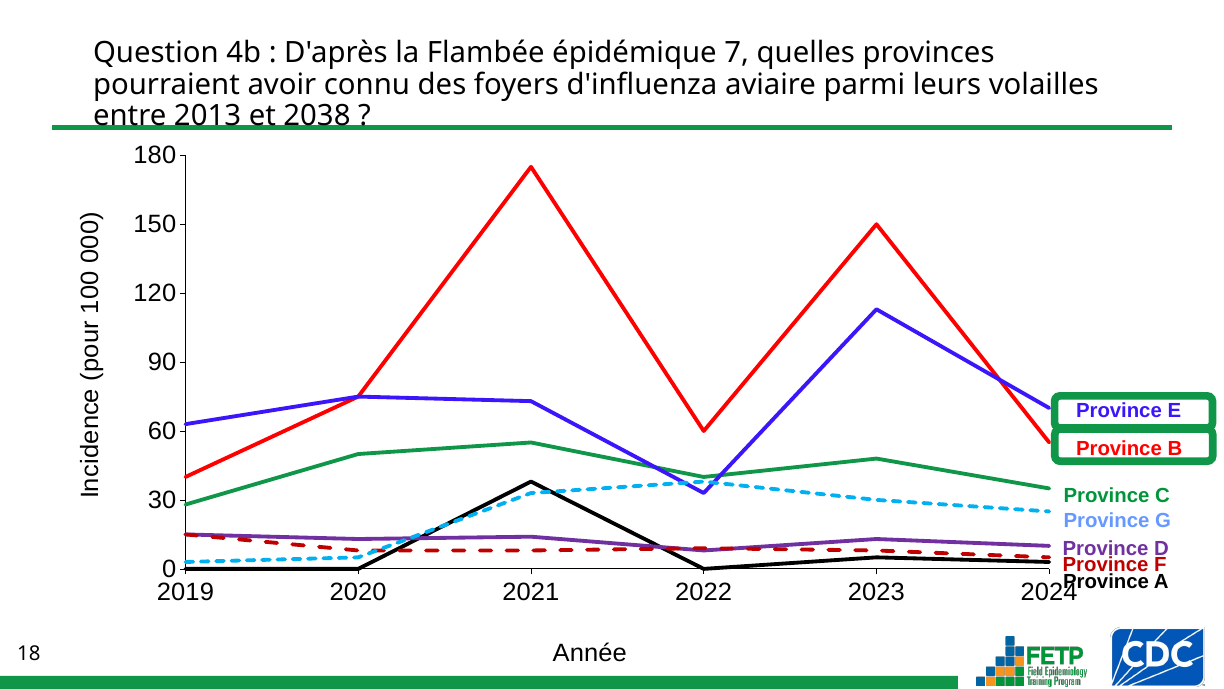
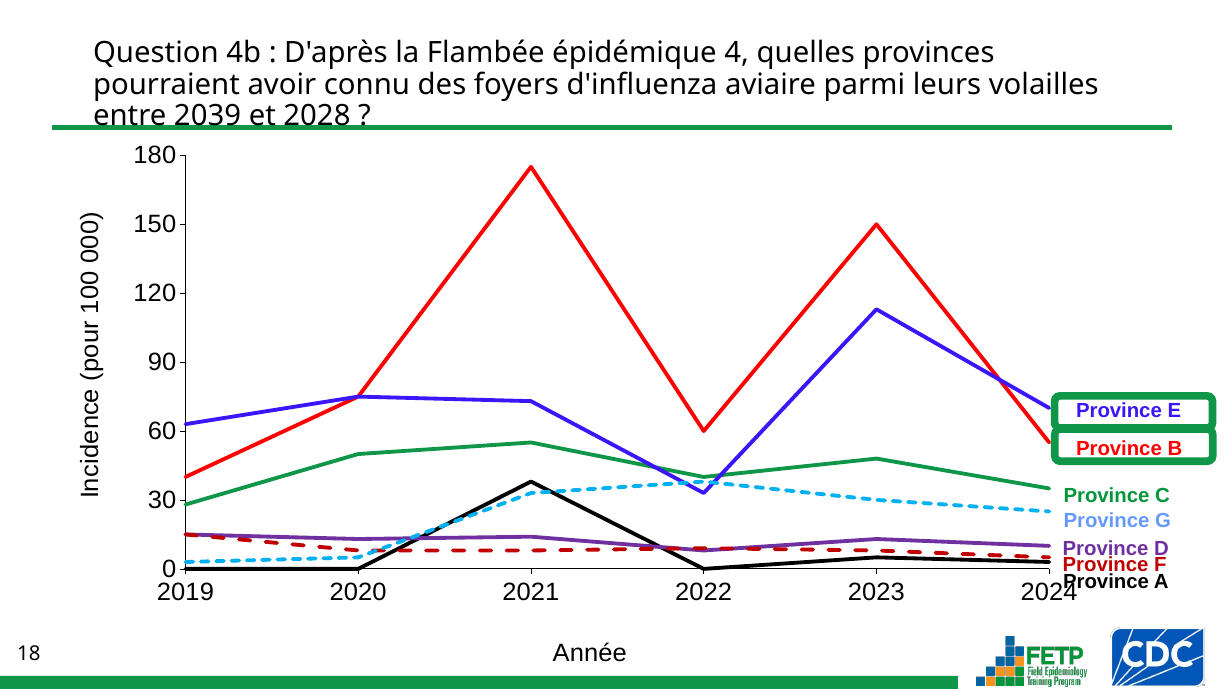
7: 7 -> 4
2013: 2013 -> 2039
2038: 2038 -> 2028
